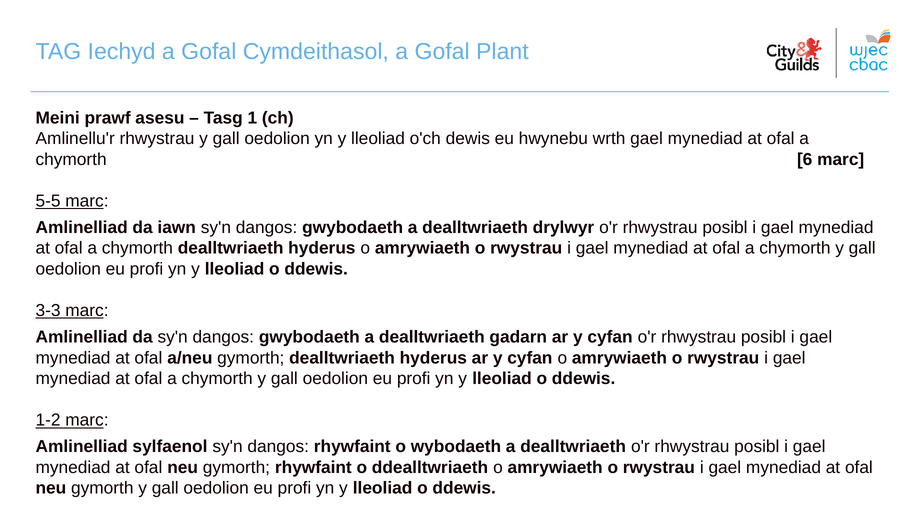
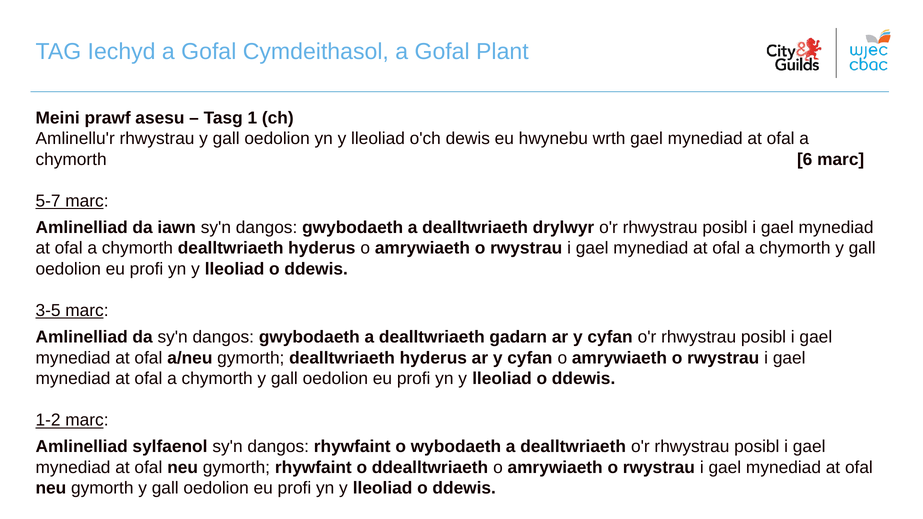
5-5: 5-5 -> 5-7
3-3: 3-3 -> 3-5
